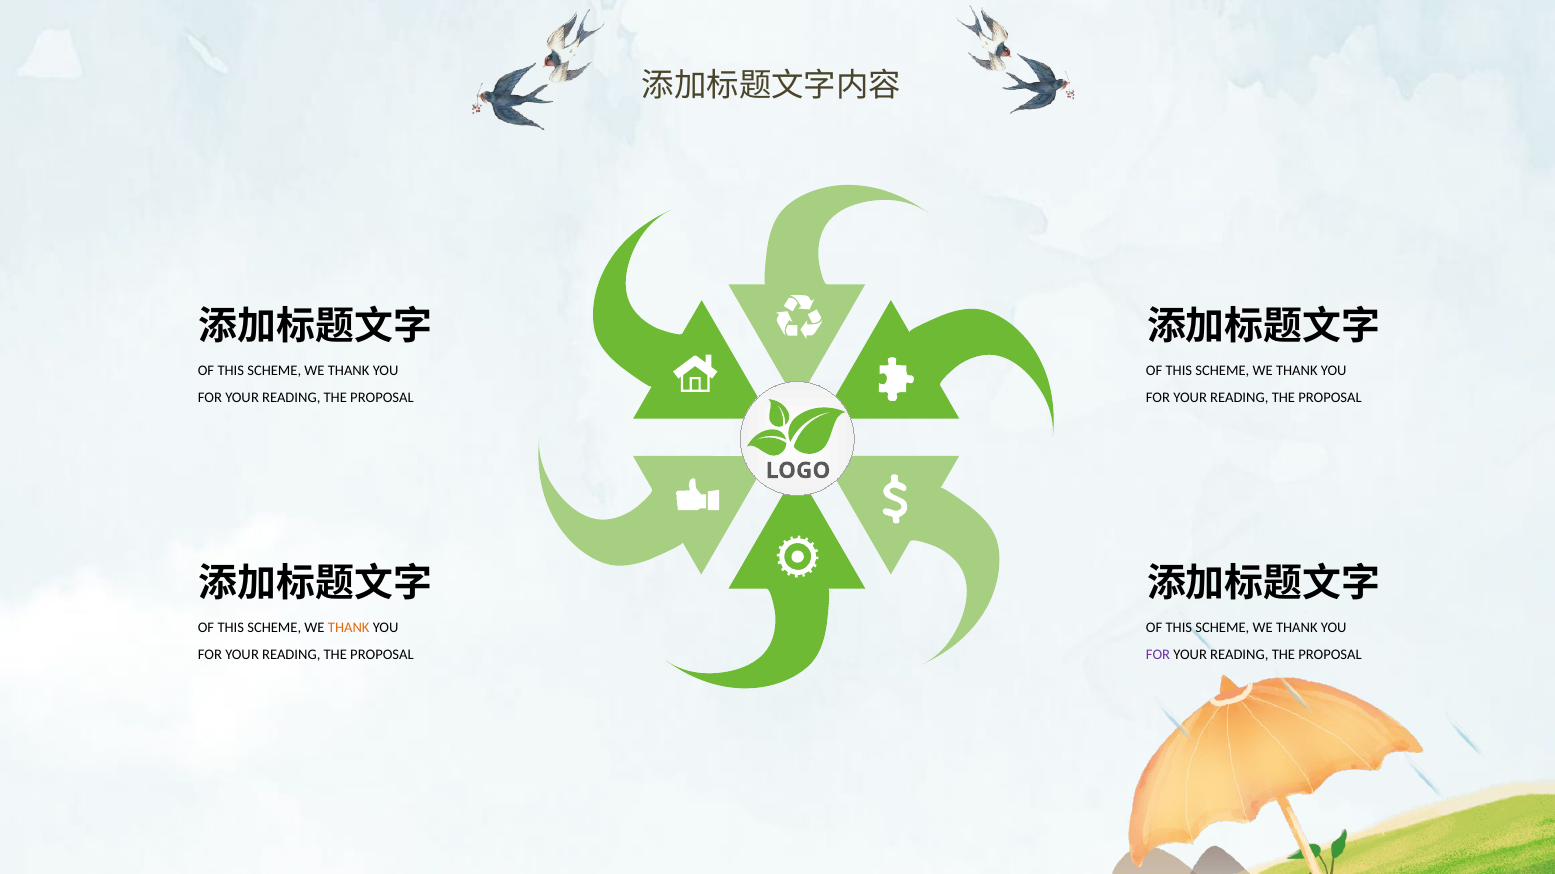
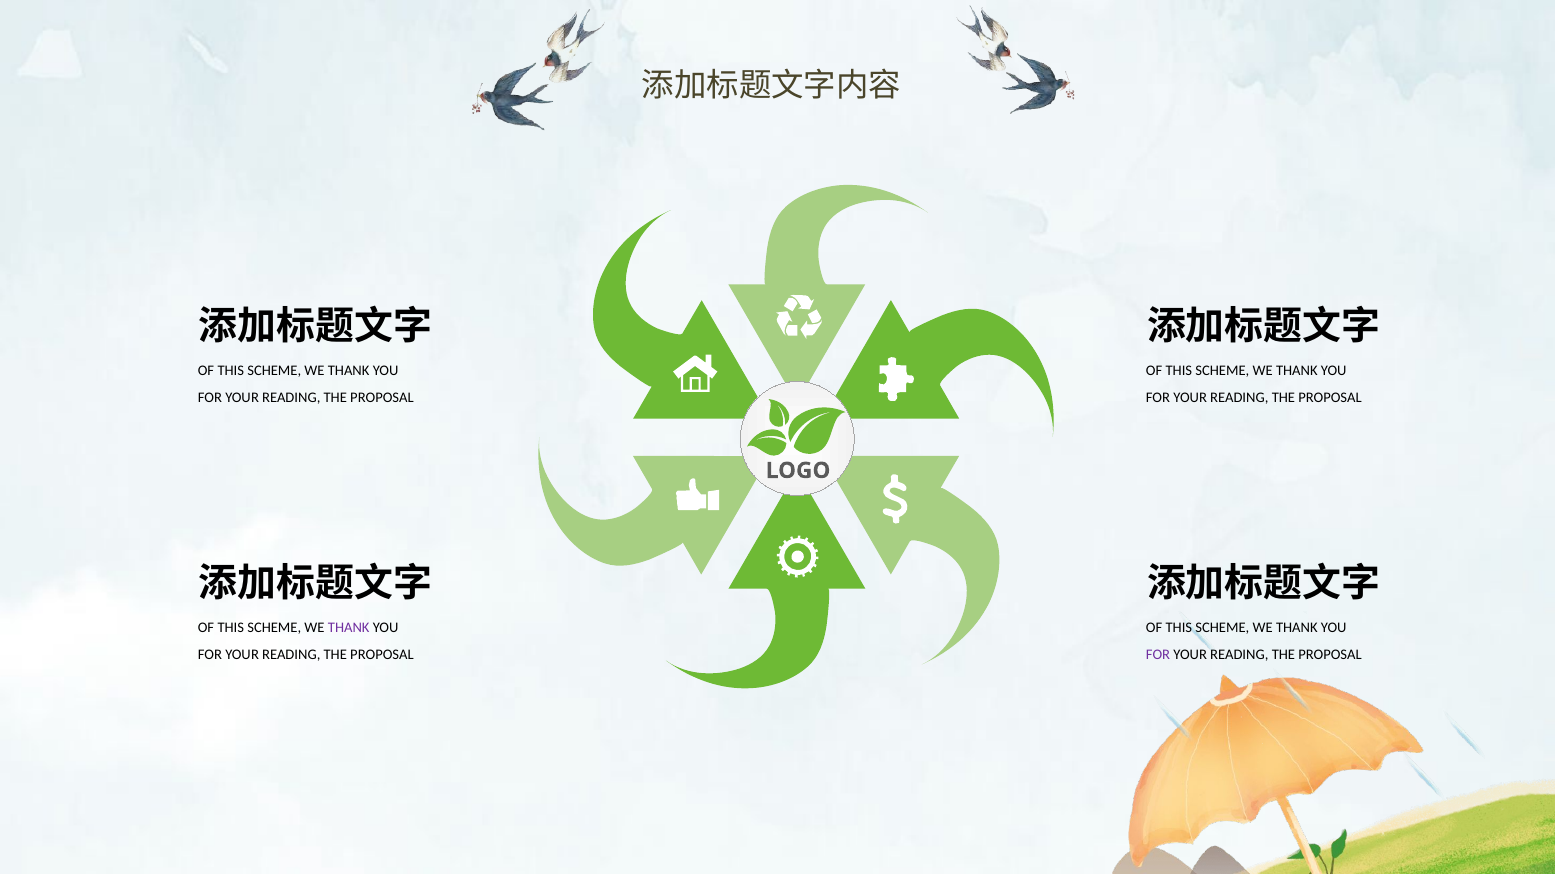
THANK at (349, 628) colour: orange -> purple
